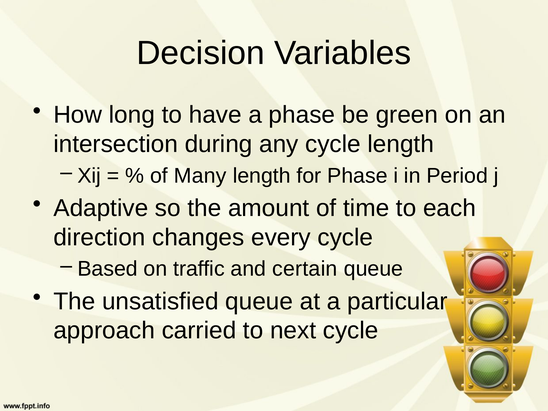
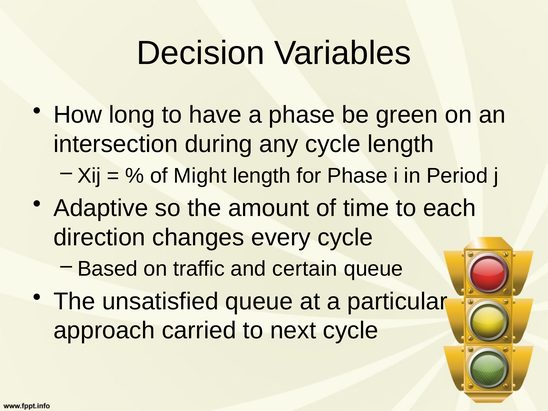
Many: Many -> Might
